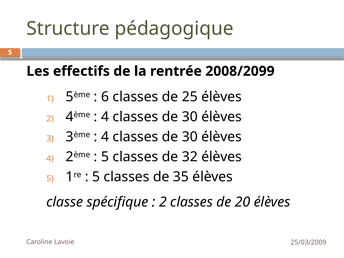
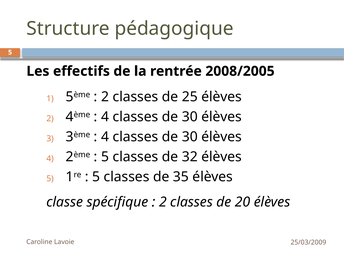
2008/2099: 2008/2099 -> 2008/2005
6 at (105, 97): 6 -> 2
